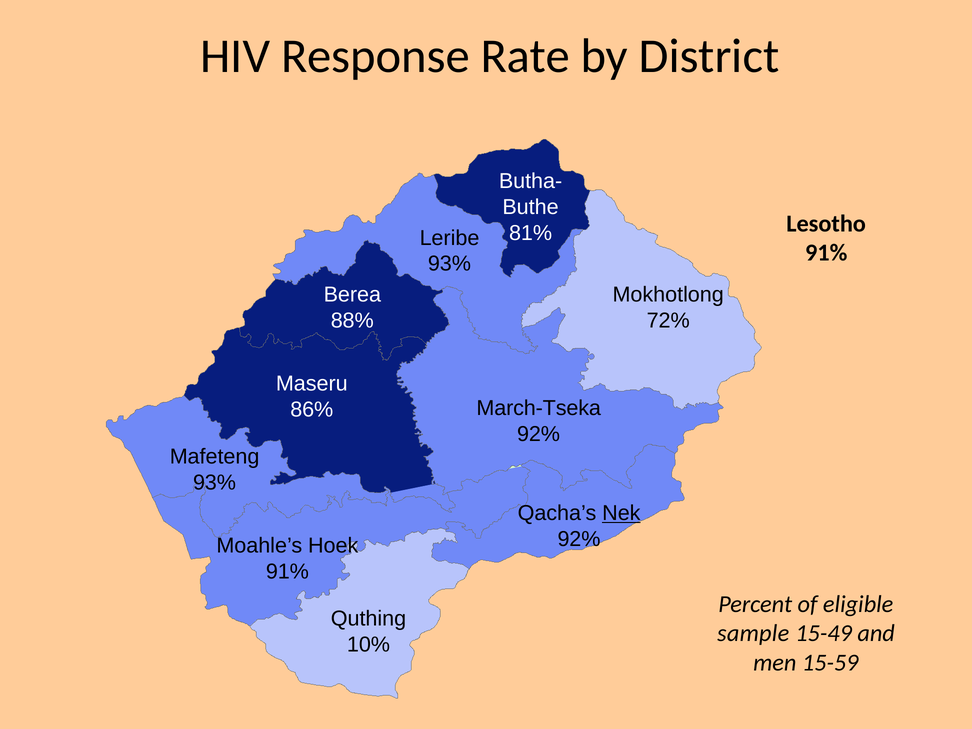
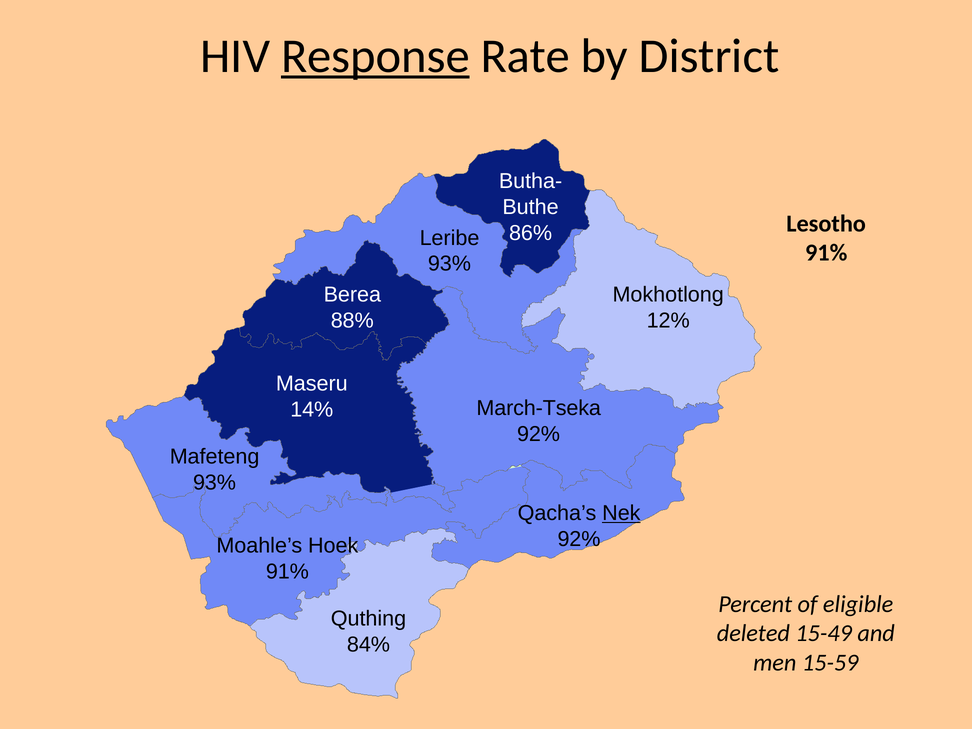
Response underline: none -> present
81%: 81% -> 86%
72%: 72% -> 12%
86%: 86% -> 14%
sample: sample -> deleted
10%: 10% -> 84%
